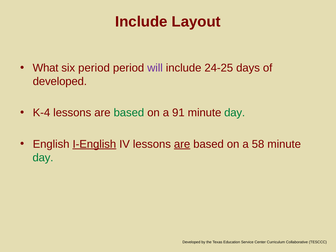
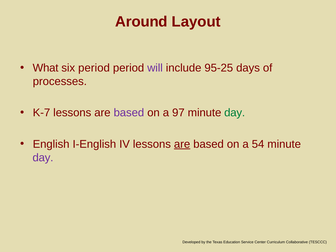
Include at (141, 22): Include -> Around
24-25: 24-25 -> 95-25
developed at (60, 81): developed -> processes
K-4: K-4 -> K-7
based at (129, 113) colour: green -> purple
91: 91 -> 97
I-English underline: present -> none
58: 58 -> 54
day at (43, 158) colour: green -> purple
